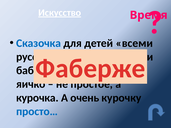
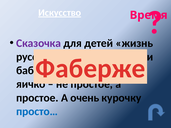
Сказочка colour: blue -> purple
всеми: всеми -> жизнь
курочка at (37, 98): курочка -> простое
